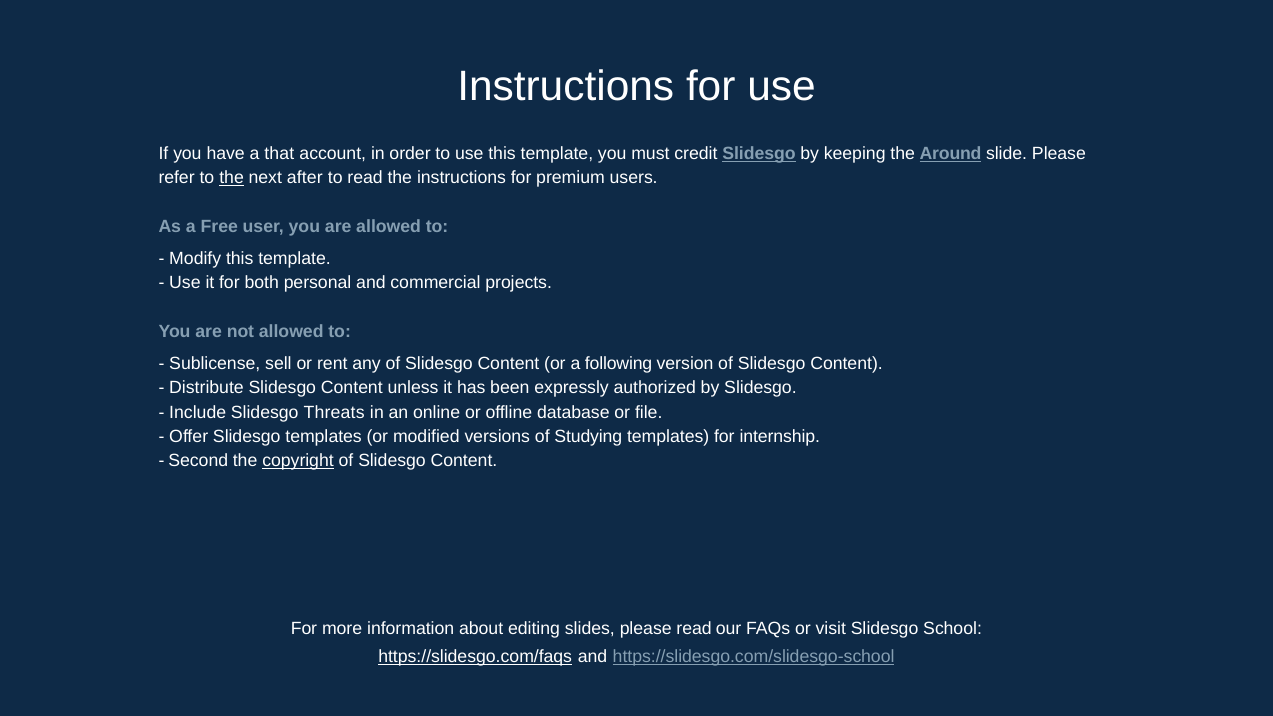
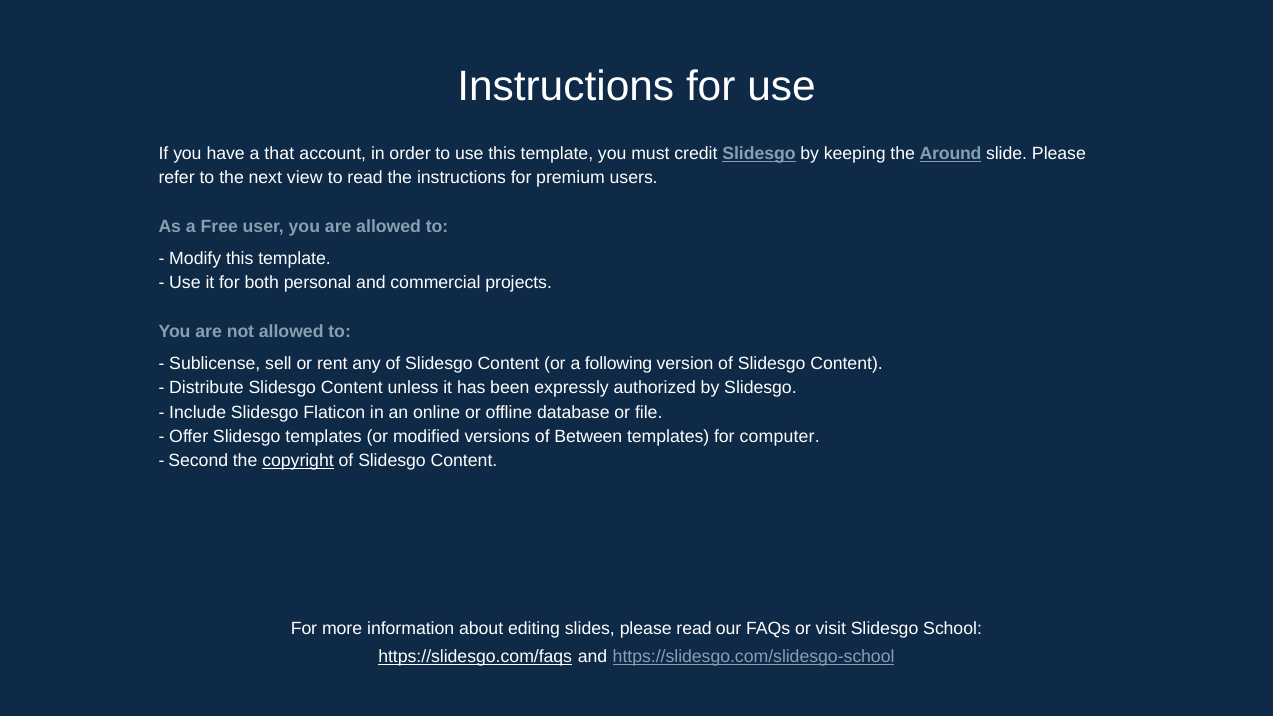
the at (232, 178) underline: present -> none
after: after -> view
Threats: Threats -> Flaticon
Studying: Studying -> Between
internship: internship -> computer
